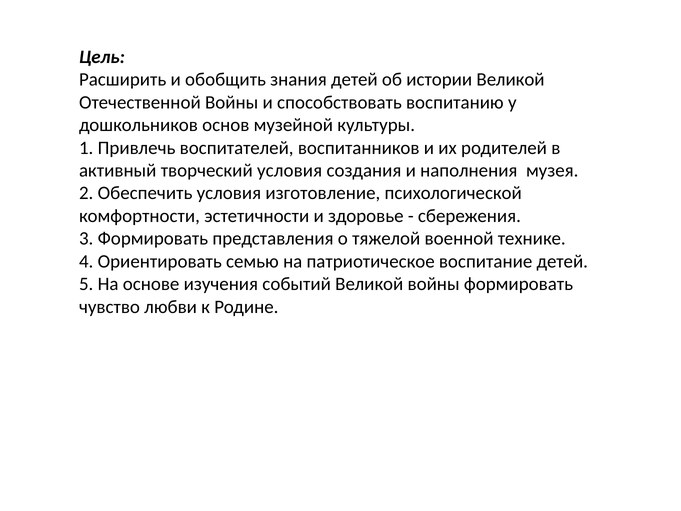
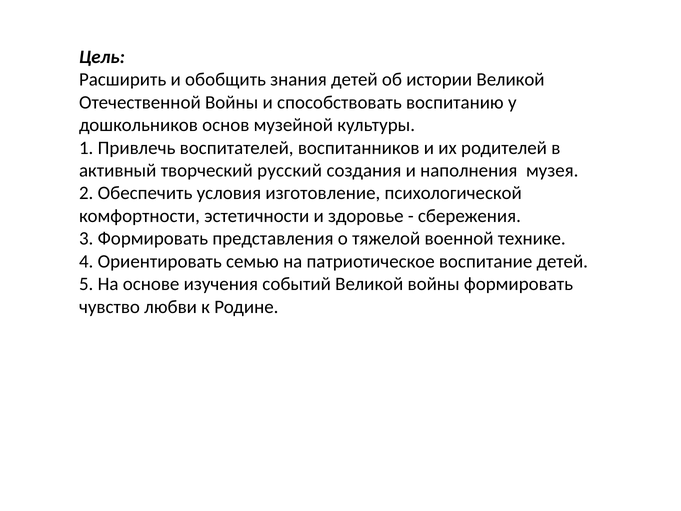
творческий условия: условия -> русский
